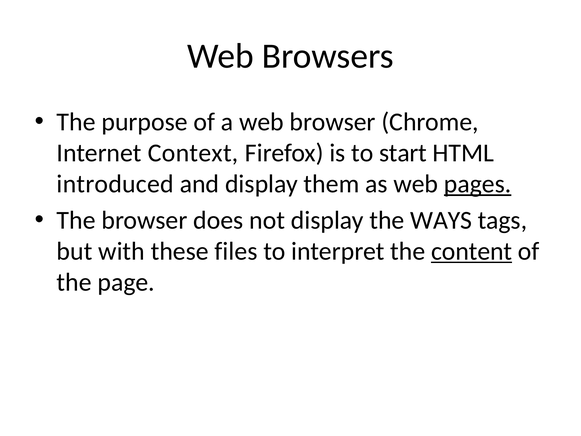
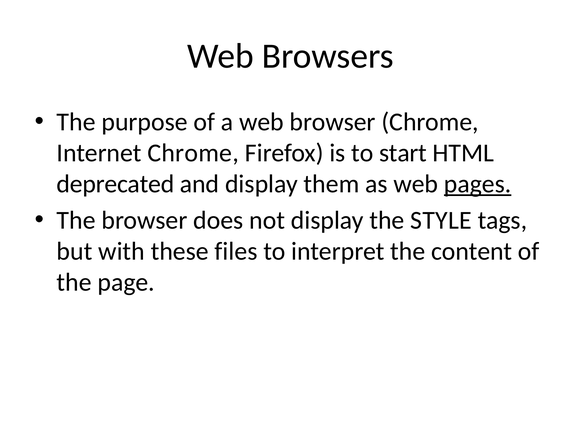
Internet Context: Context -> Chrome
introduced: introduced -> deprecated
WAYS: WAYS -> STYLE
content underline: present -> none
